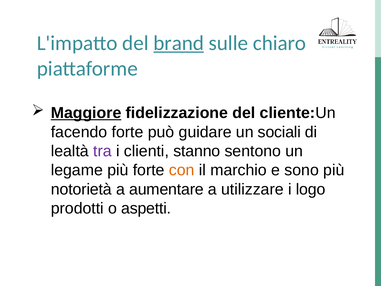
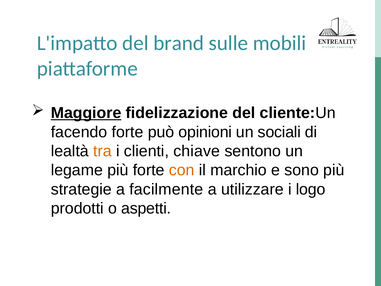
brand underline: present -> none
chiaro: chiaro -> mobili
guidare: guidare -> opinioni
tra colour: purple -> orange
stanno: stanno -> chiave
notorietà: notorietà -> strategie
aumentare: aumentare -> facilmente
